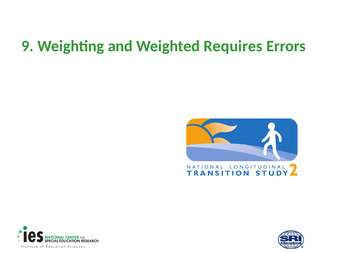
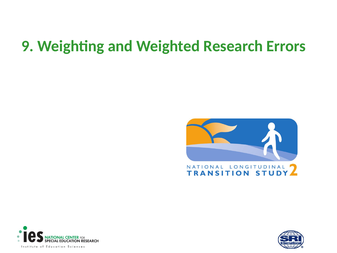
Requires: Requires -> Research
